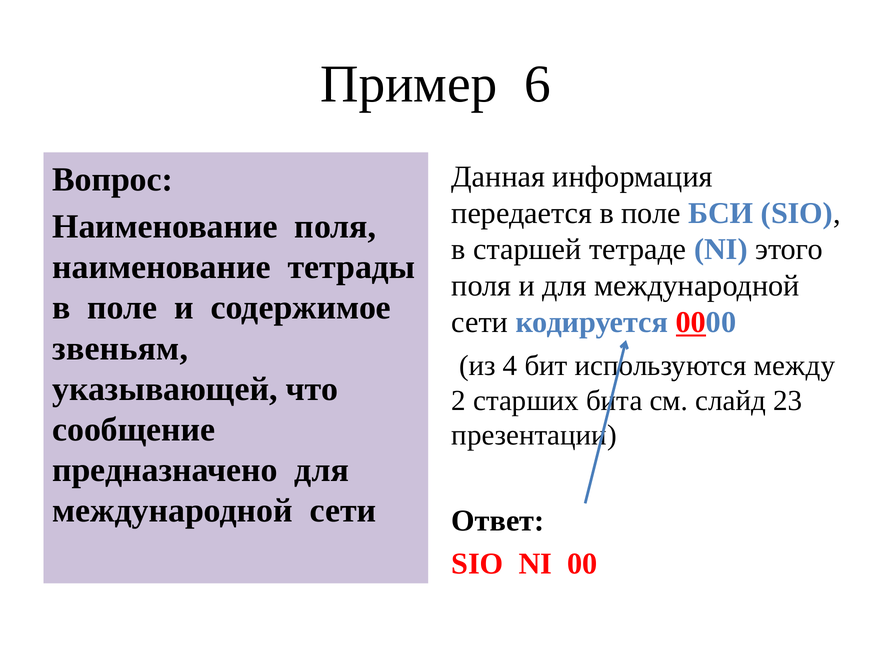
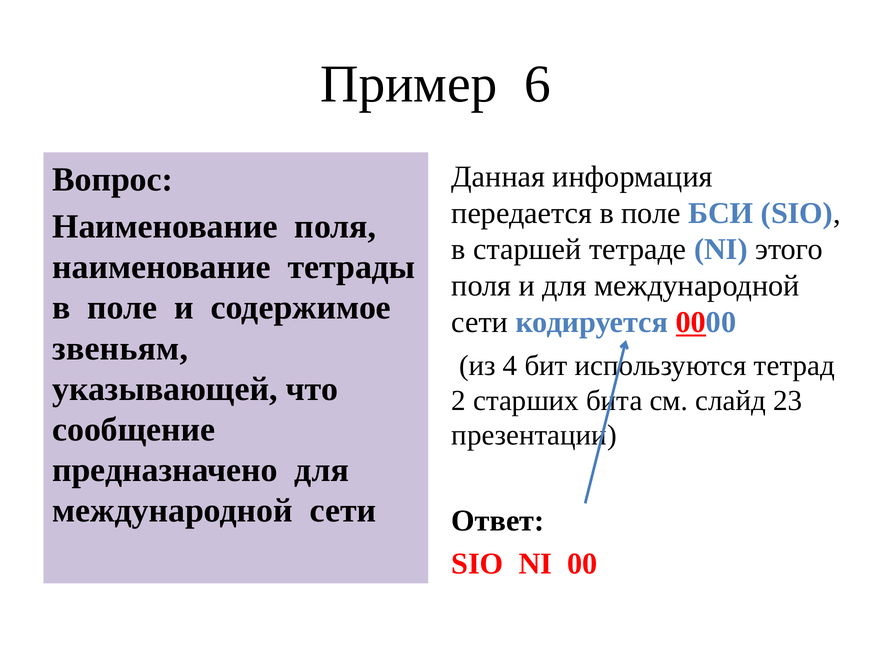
между: между -> тетрад
